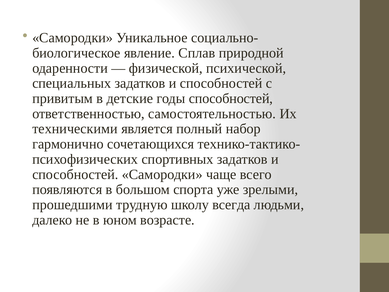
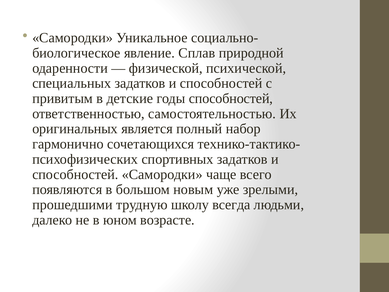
техническими: техническими -> оригинальных
спорта: спорта -> новым
